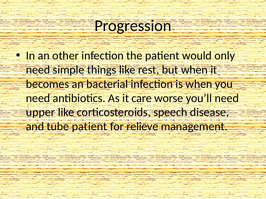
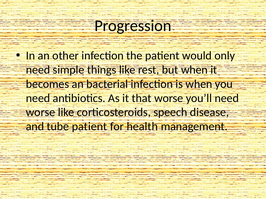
care: care -> that
upper at (41, 113): upper -> worse
relieve: relieve -> health
